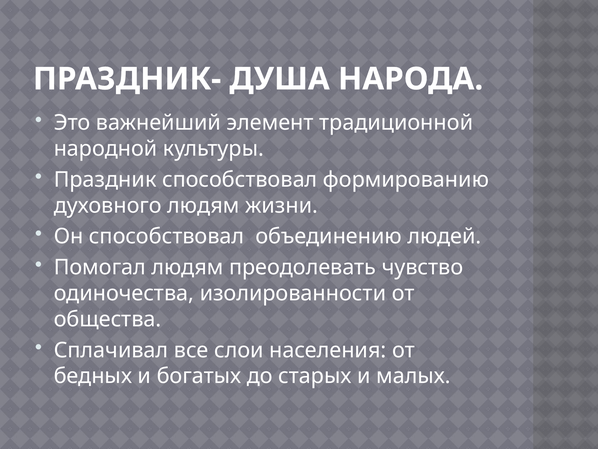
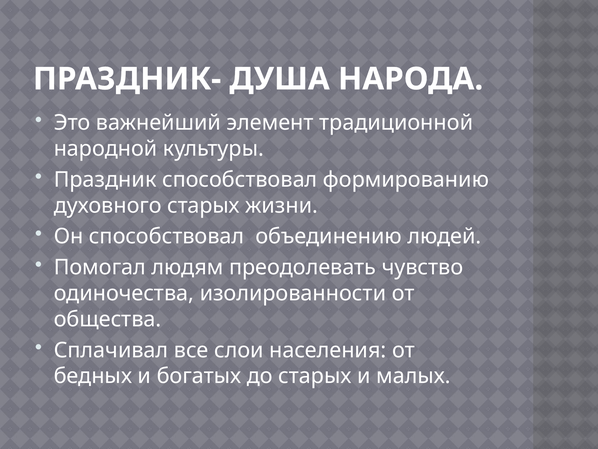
духовного людям: людям -> старых
